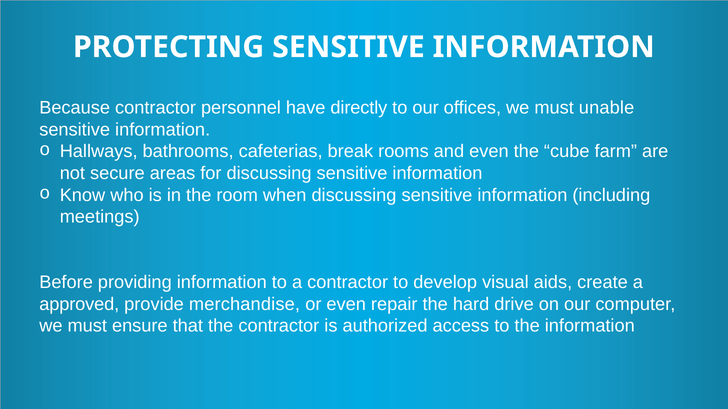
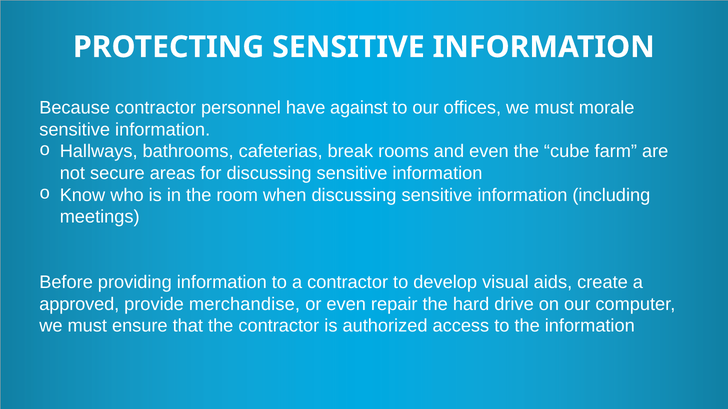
directly: directly -> against
unable: unable -> morale
